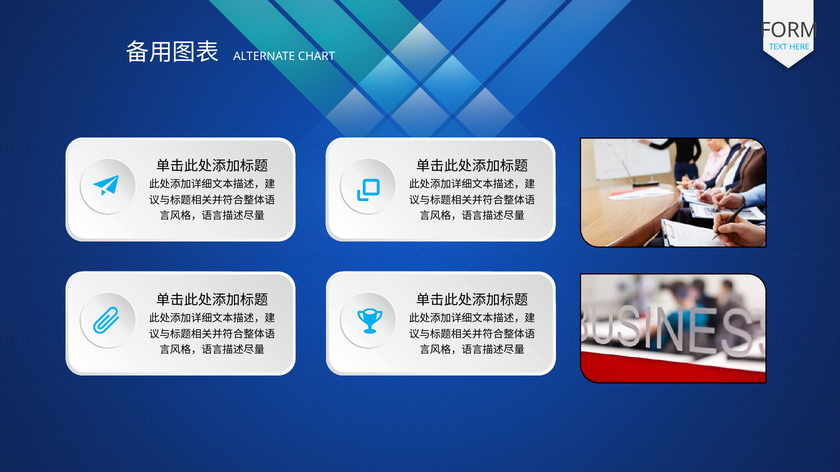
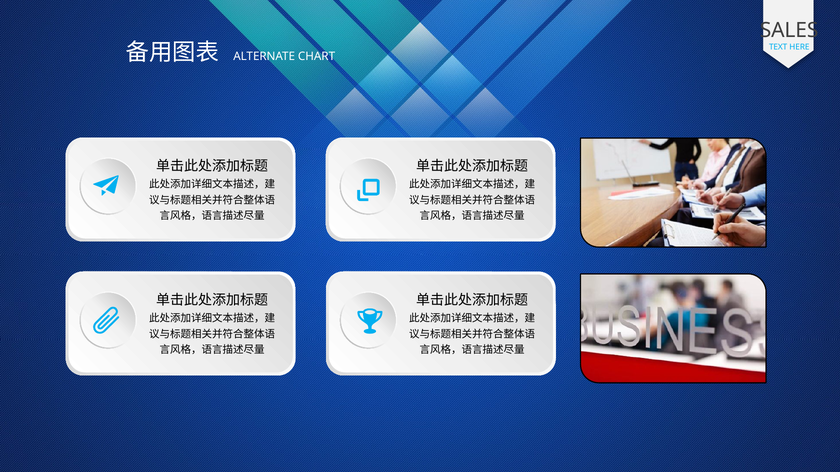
FORM: FORM -> SALES
